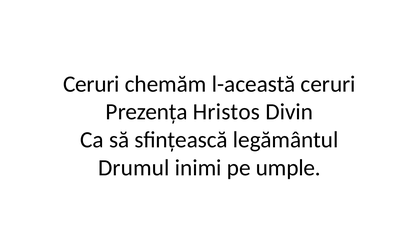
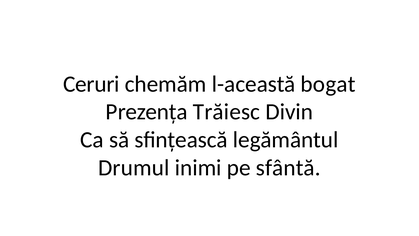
l-această ceruri: ceruri -> bogat
Hristos: Hristos -> Trăiesc
umple: umple -> sfântă
